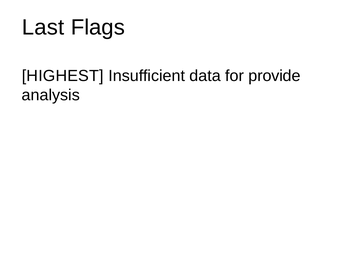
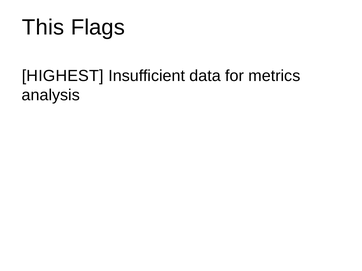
Last: Last -> This
provide: provide -> metrics
